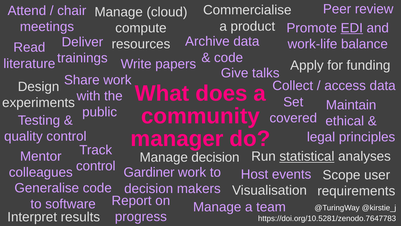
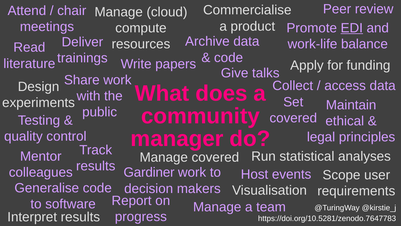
statistical underline: present -> none
Manage decision: decision -> covered
control at (96, 166): control -> results
